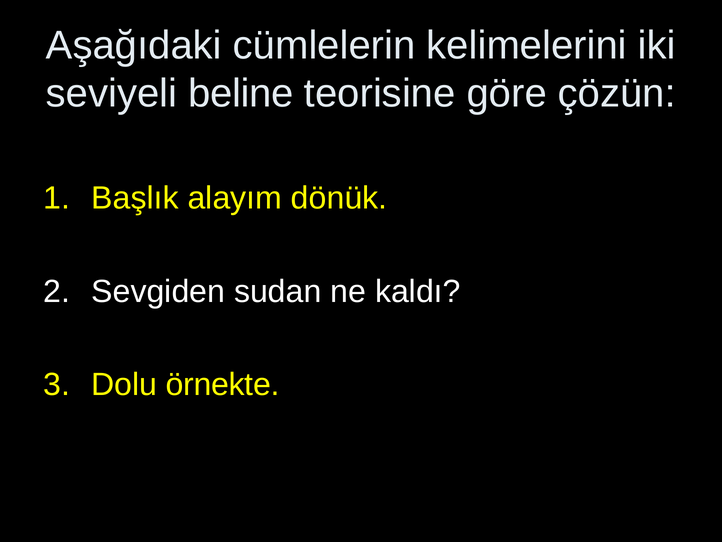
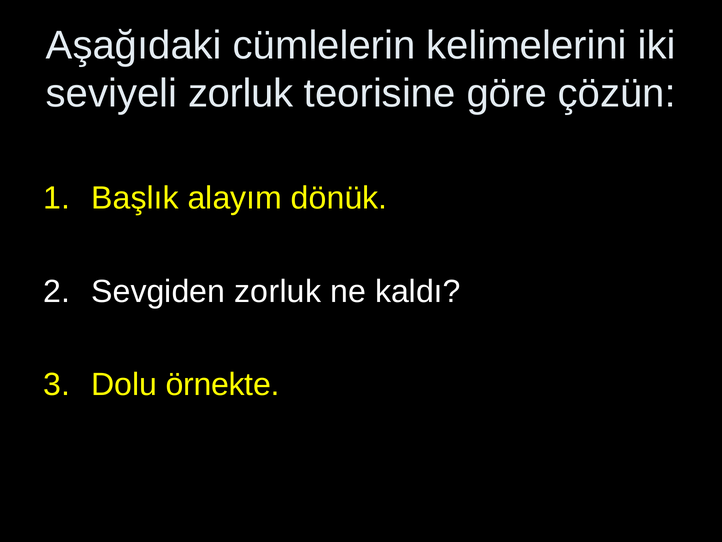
seviyeli beline: beline -> zorluk
Sevgiden sudan: sudan -> zorluk
